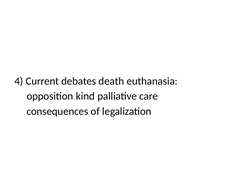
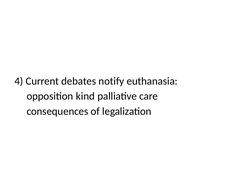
death: death -> notify
